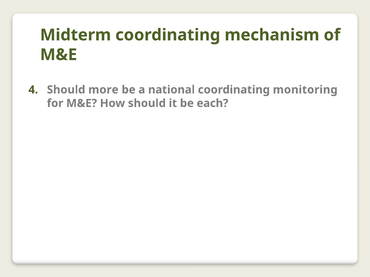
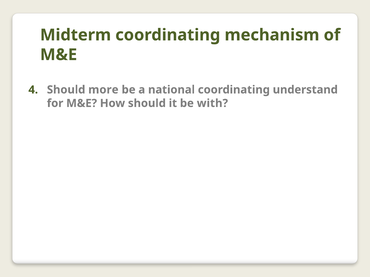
monitoring: monitoring -> understand
each: each -> with
